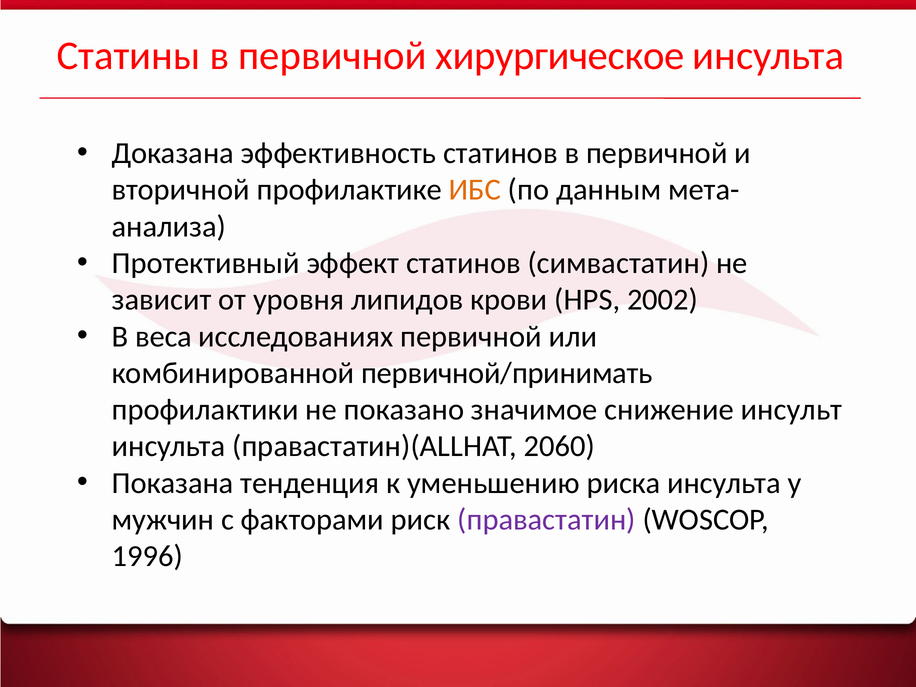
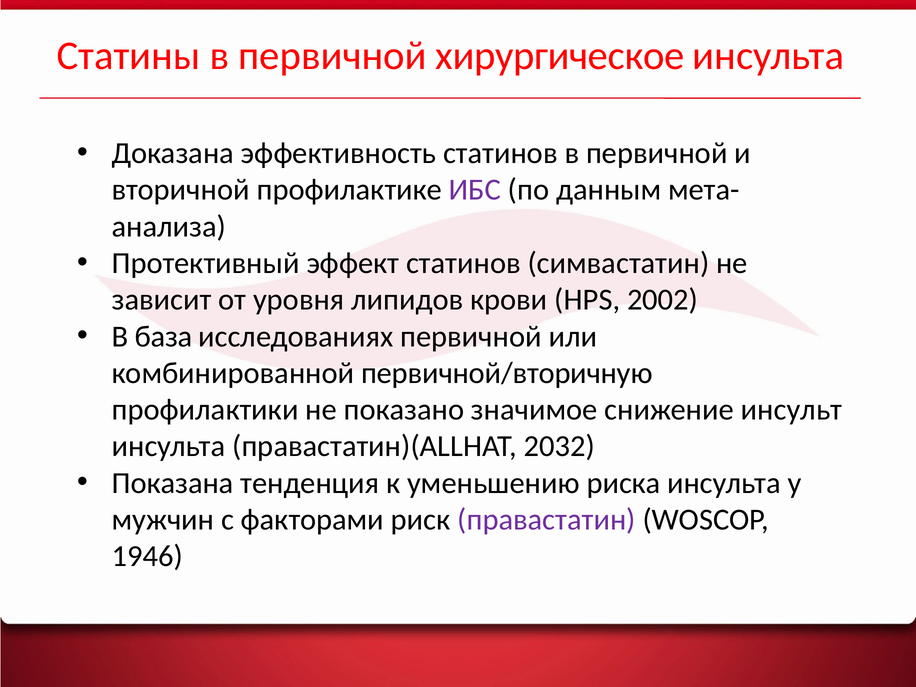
ИБС colour: orange -> purple
веса: веса -> база
первичной/принимать: первичной/принимать -> первичной/вторичную
2060: 2060 -> 2032
1996: 1996 -> 1946
